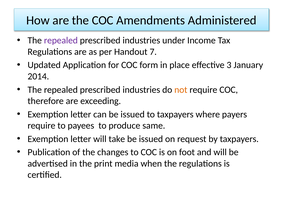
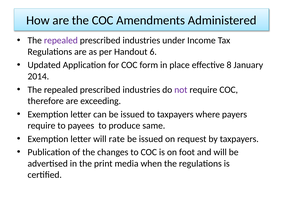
7: 7 -> 6
3: 3 -> 8
not colour: orange -> purple
take: take -> rate
